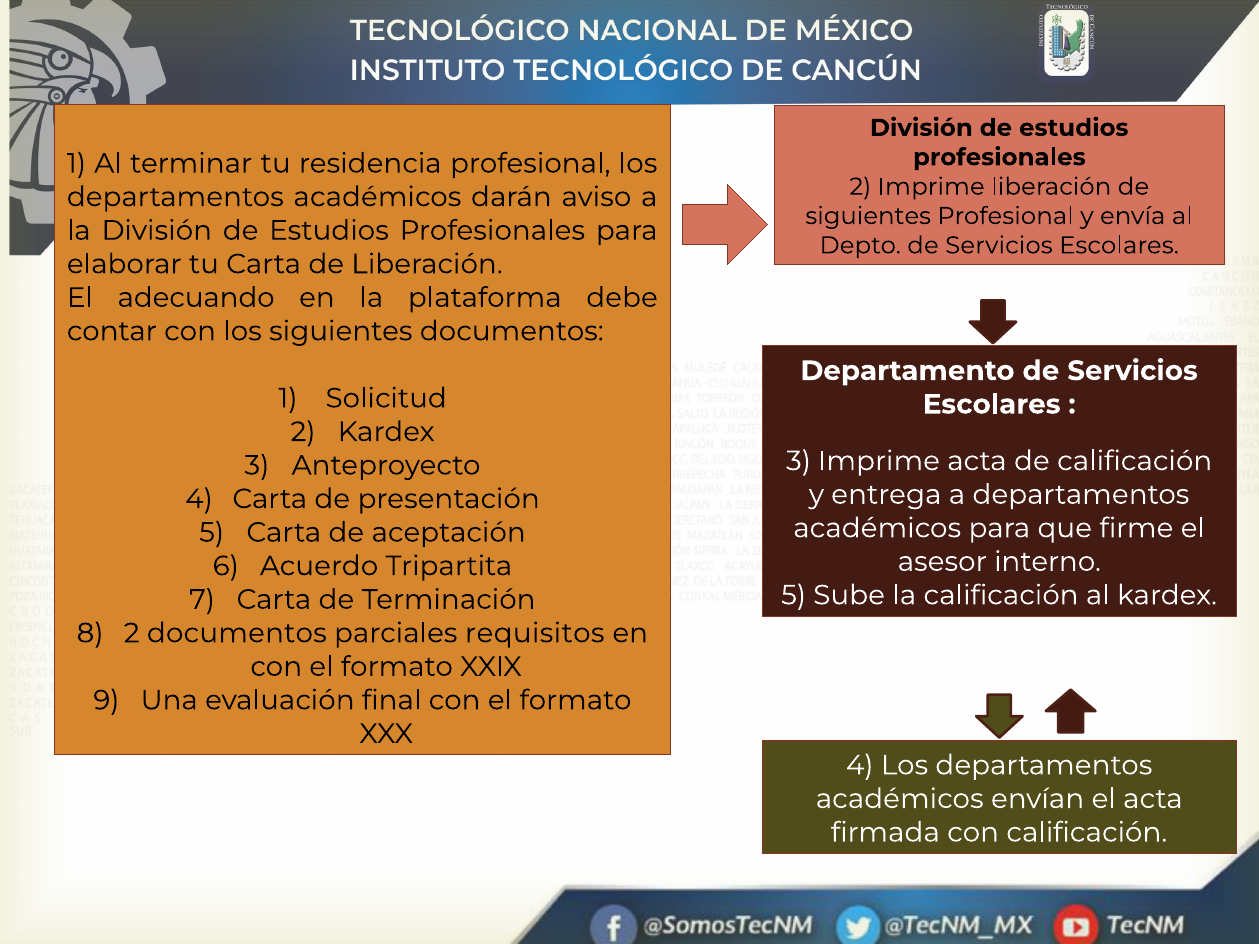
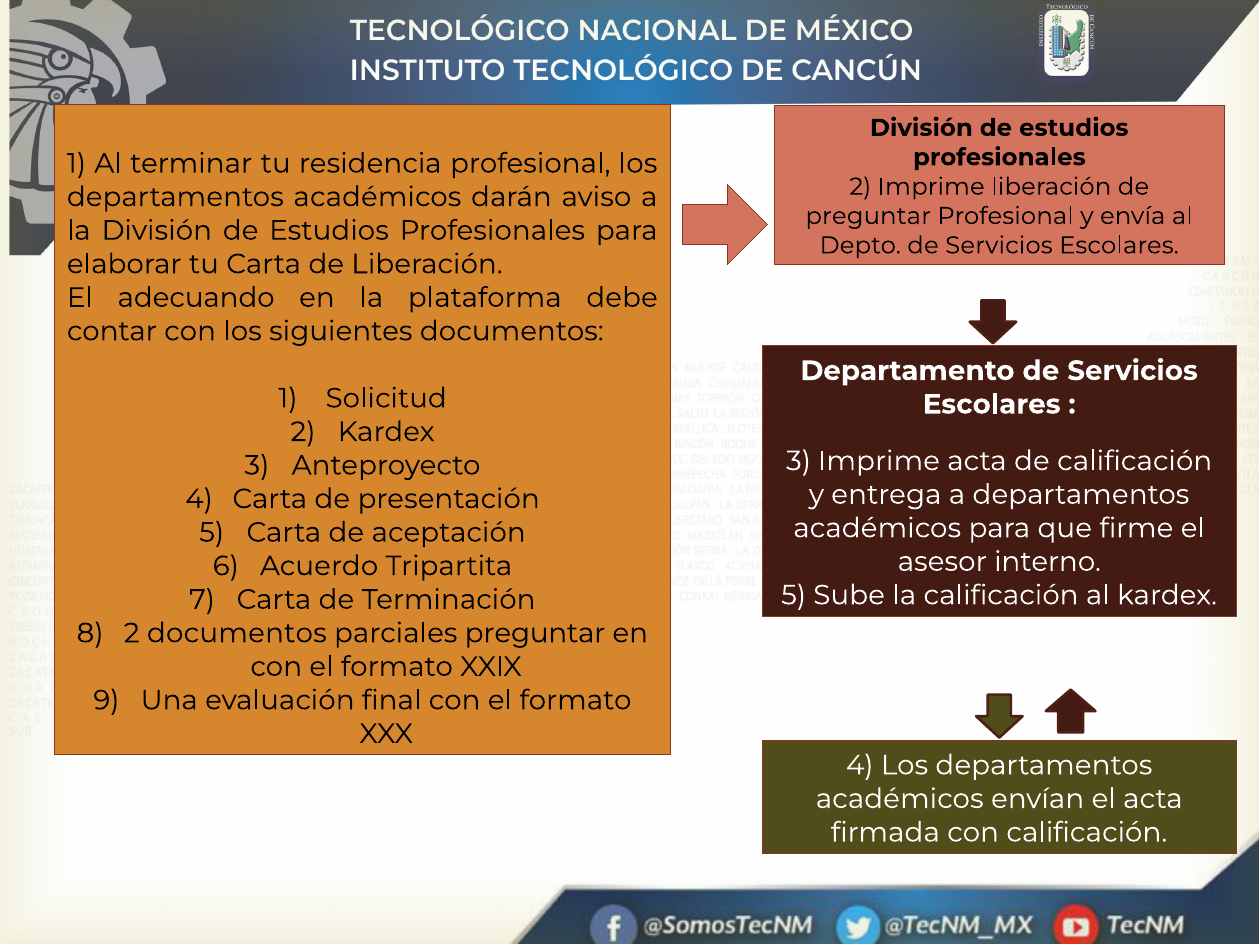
siguientes at (868, 216): siguientes -> preguntar
parciales requisitos: requisitos -> preguntar
